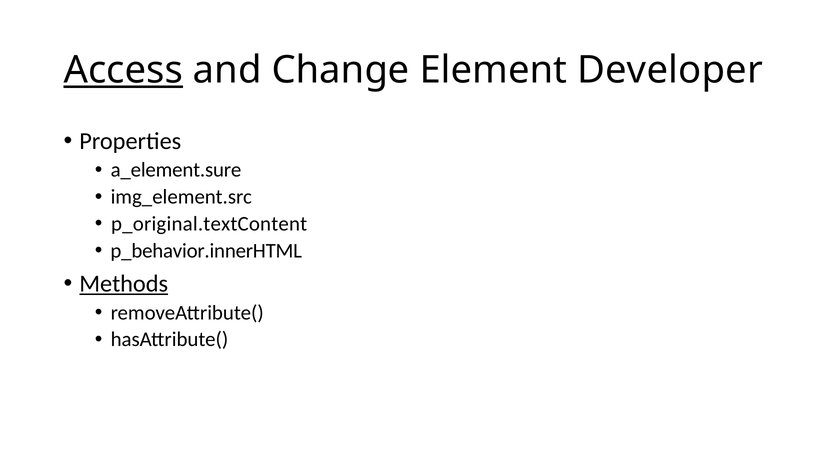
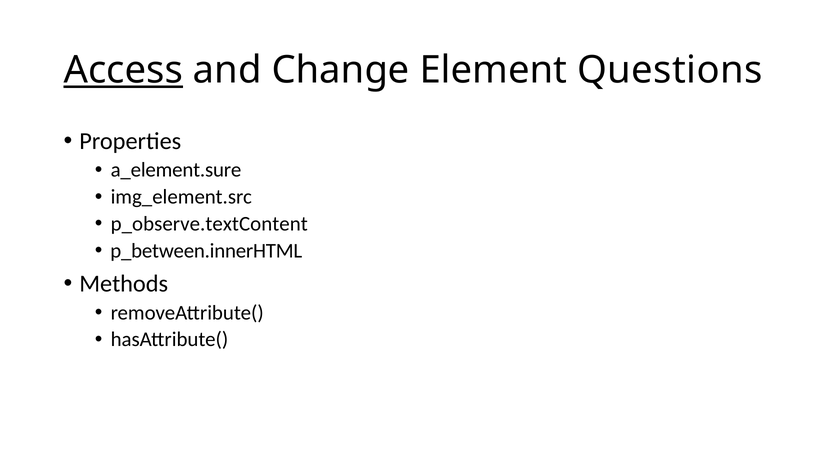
Developer: Developer -> Questions
p_original.textContent: p_original.textContent -> p_observe.textContent
p_behavior.innerHTML: p_behavior.innerHTML -> p_between.innerHTML
Methods underline: present -> none
